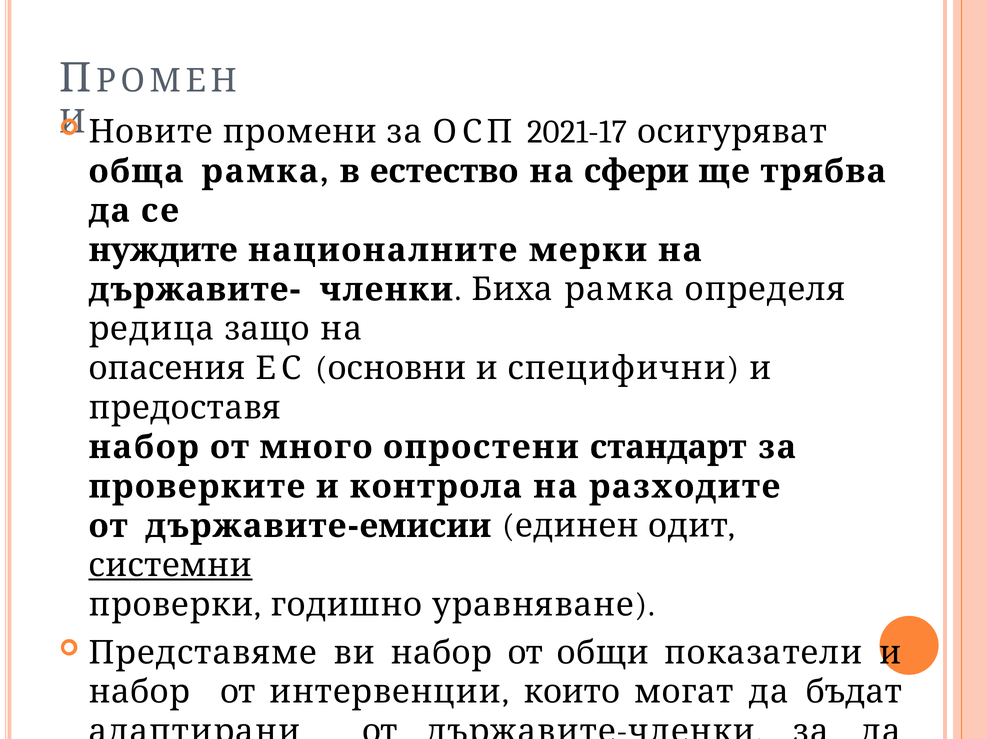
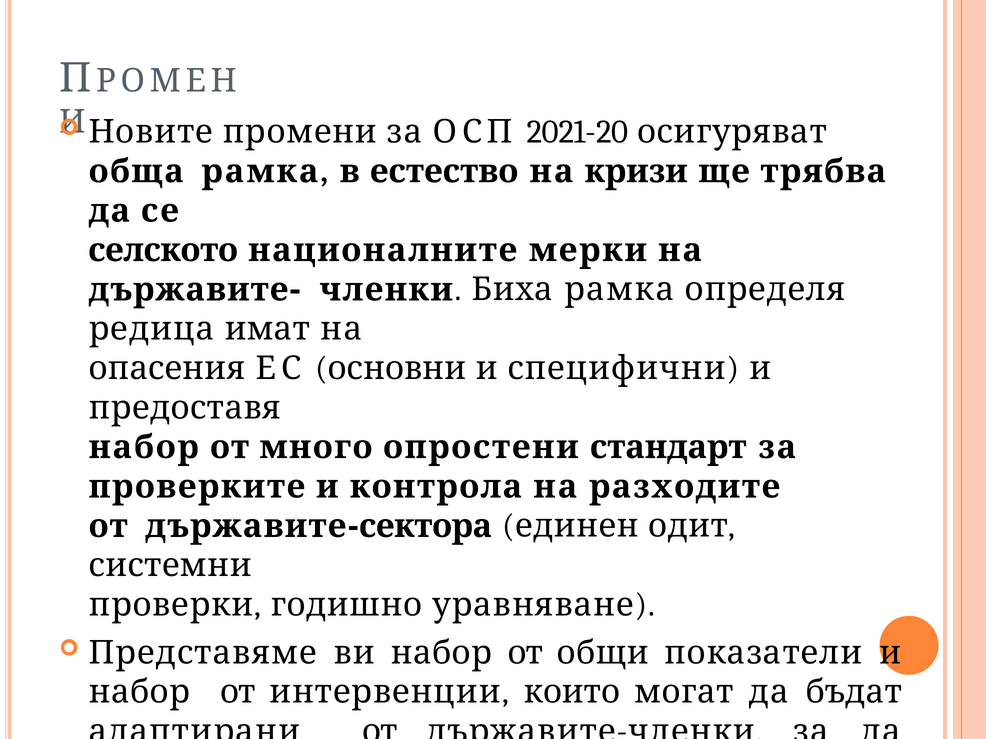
2021-17: 2021-17 -> 2021-20
сфери: сфери -> кризи
нуждите: нуждите -> селското
защо: защо -> имат
емисии: емисии -> сектора
системни underline: present -> none
